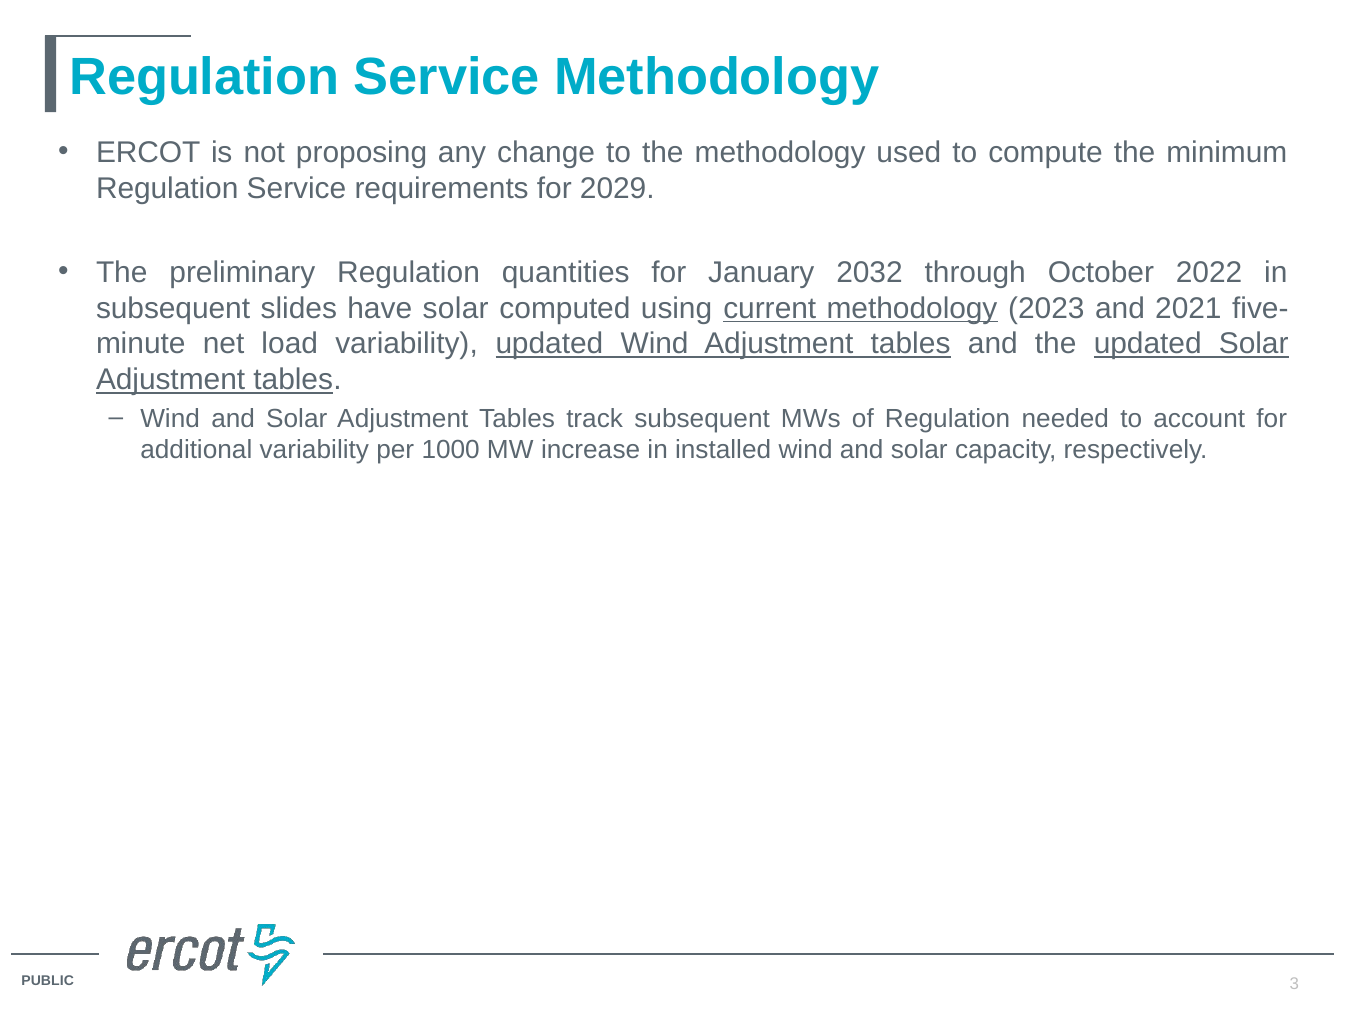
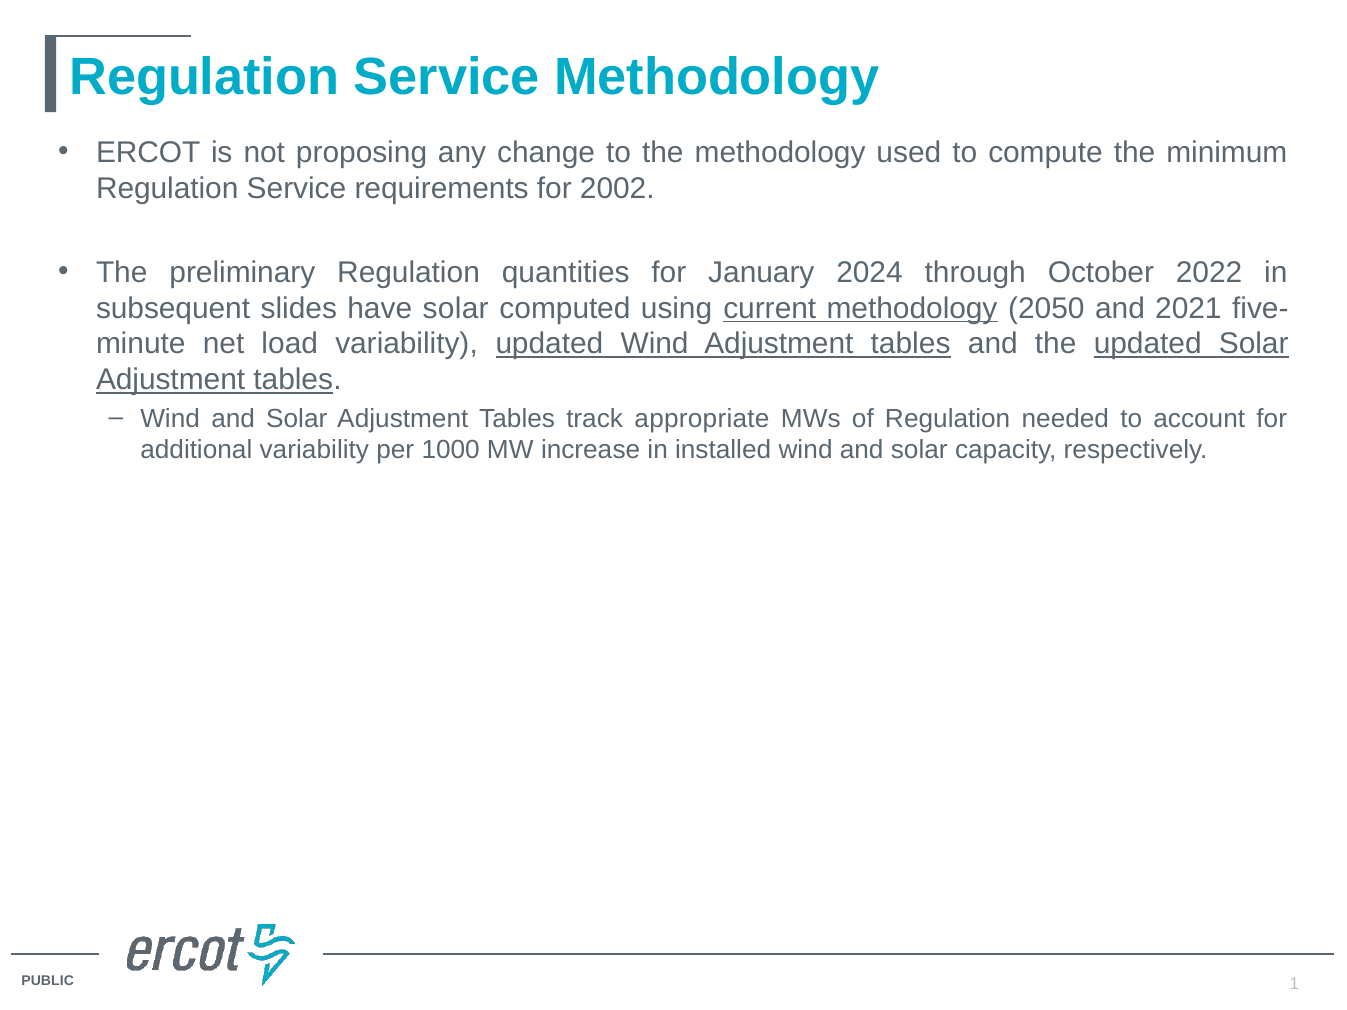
2029: 2029 -> 2002
2032: 2032 -> 2024
2023: 2023 -> 2050
track subsequent: subsequent -> appropriate
3: 3 -> 1
